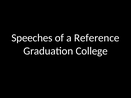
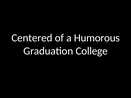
Speeches: Speeches -> Centered
Reference: Reference -> Humorous
